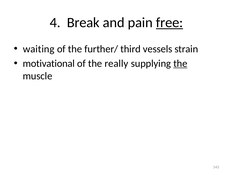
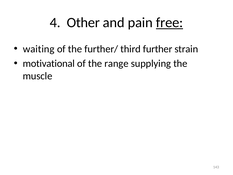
Break: Break -> Other
vessels: vessels -> further
really: really -> range
the at (180, 63) underline: present -> none
